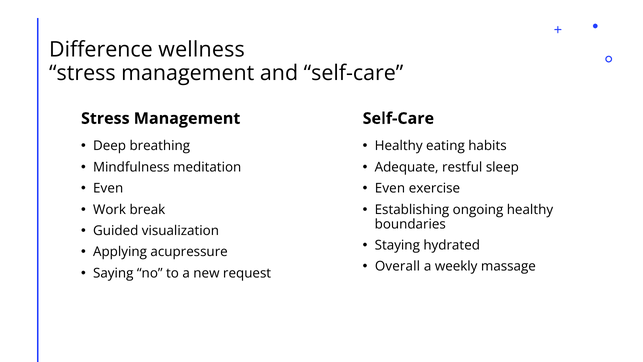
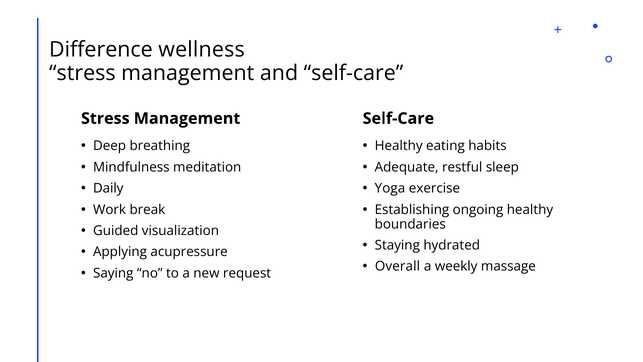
Even at (108, 188): Even -> Daily
Even at (390, 188): Even -> Yoga
